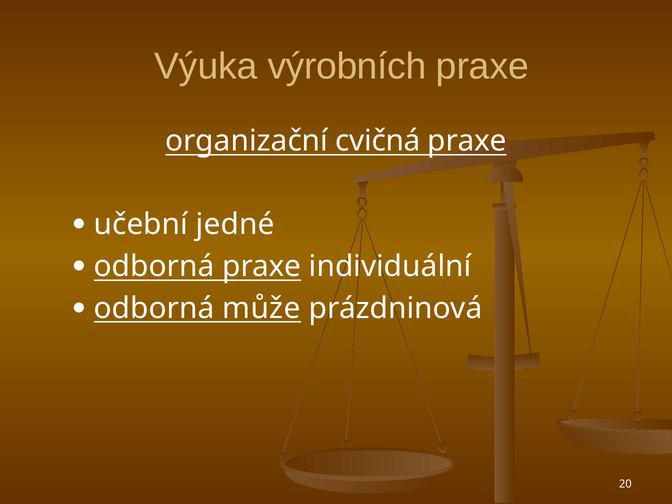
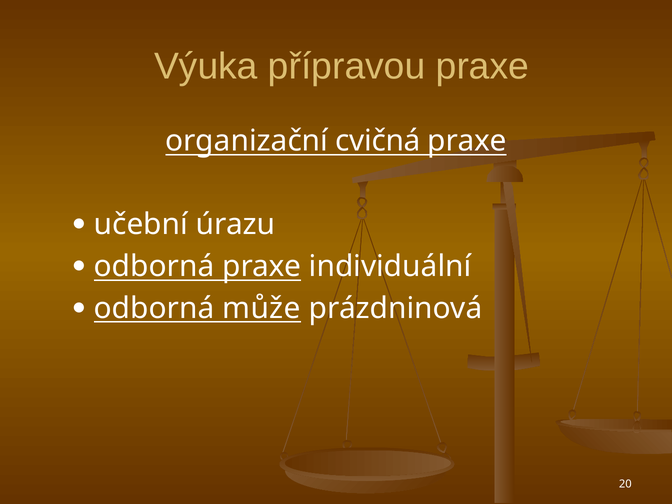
výrobních: výrobních -> přípravou
jedné: jedné -> úrazu
